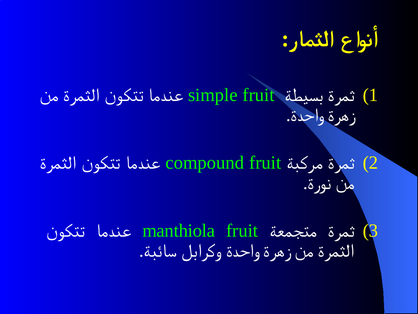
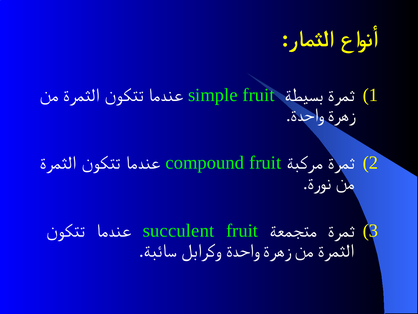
manthiola: manthiola -> succulent
